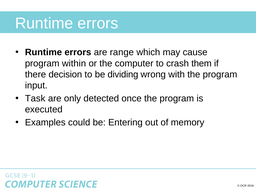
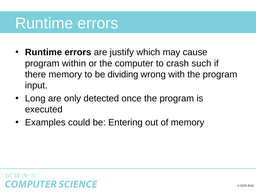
range: range -> justify
them: them -> such
there decision: decision -> memory
Task: Task -> Long
